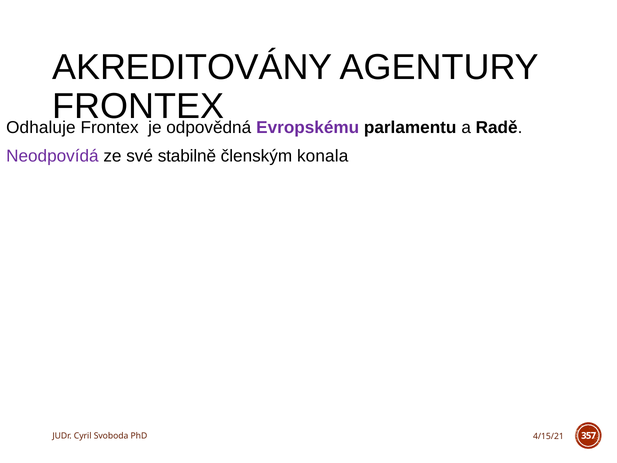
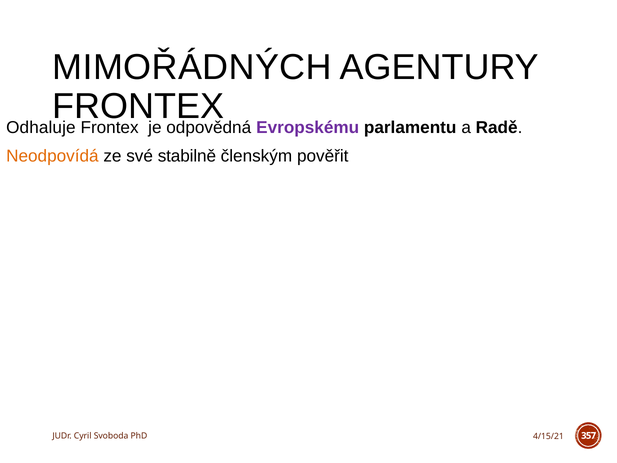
AKREDITOVÁNY: AKREDITOVÁNY -> MIMOŘÁDNÝCH
Neodpovídá colour: purple -> orange
konala: konala -> pověřit
